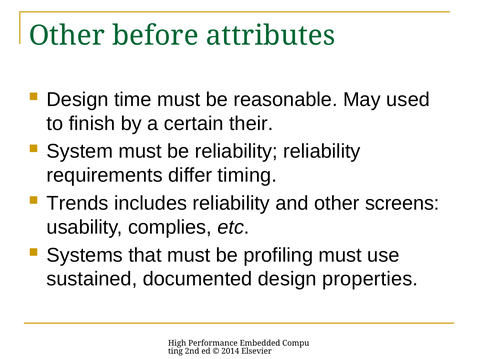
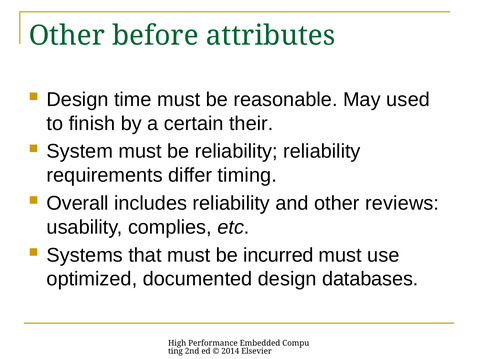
Trends: Trends -> Overall
screens: screens -> reviews
profiling: profiling -> incurred
sustained: sustained -> optimized
properties: properties -> databases
